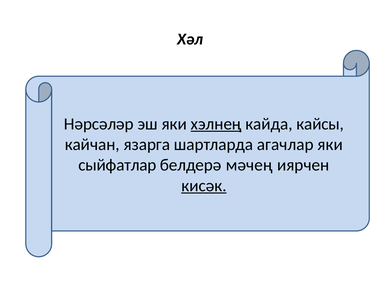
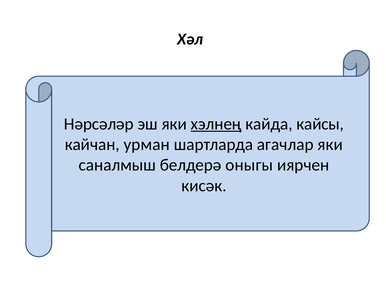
язарга: язарга -> урман
сыйфатлар: сыйфатлар -> саналмыш
мәчең: мәчең -> оныгы
кисәк underline: present -> none
